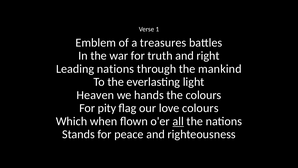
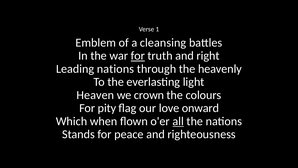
treasures: treasures -> cleansing
for at (138, 56) underline: none -> present
mankind: mankind -> heavenly
hands: hands -> crown
love colours: colours -> onward
